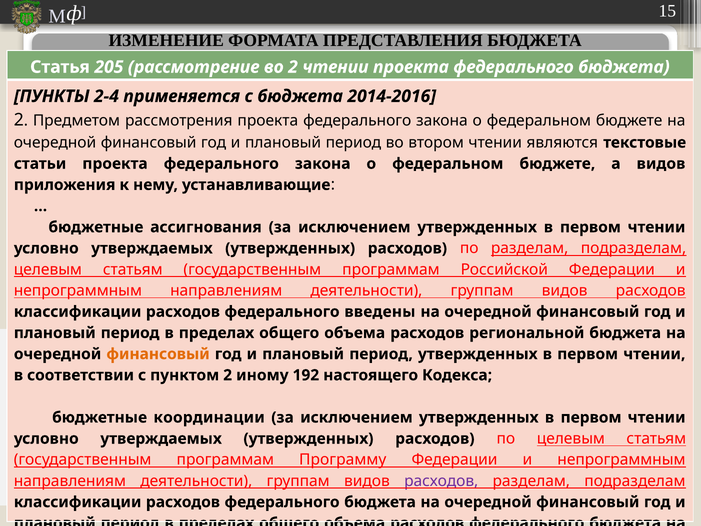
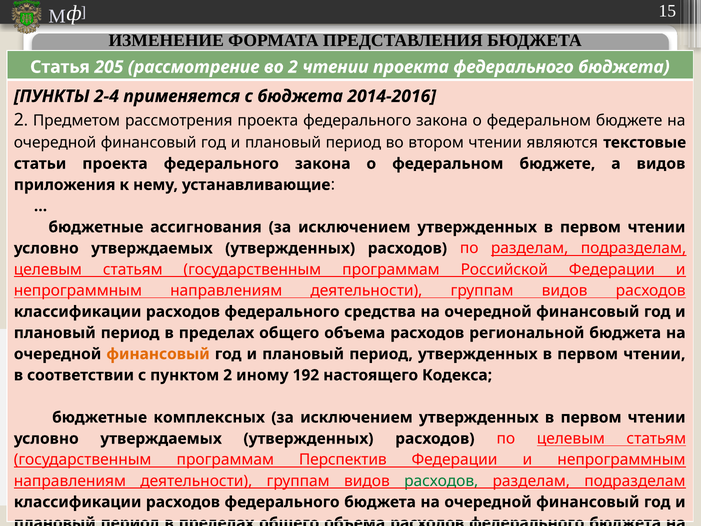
введены: введены -> средства
координации: координации -> комплексных
Программу: Программу -> Перспектив
расходов at (441, 481) colour: purple -> green
